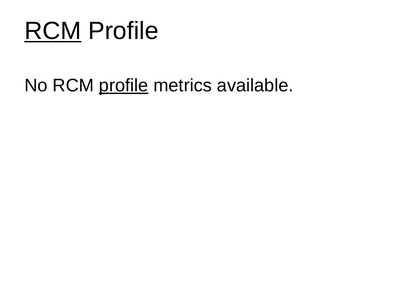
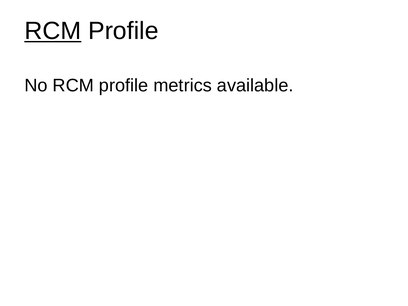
profile at (124, 86) underline: present -> none
